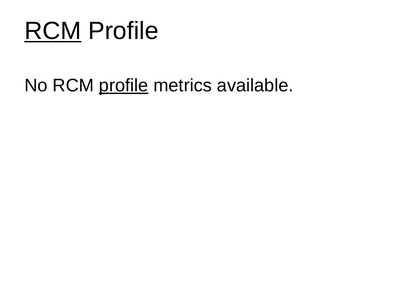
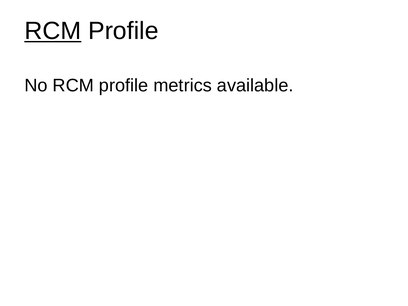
profile at (124, 86) underline: present -> none
